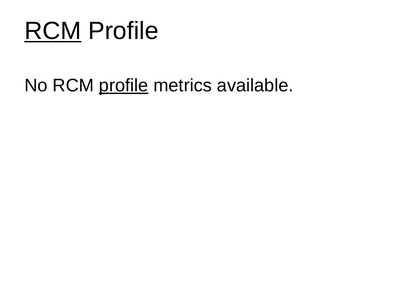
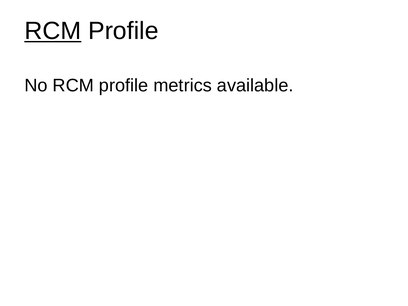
profile at (124, 86) underline: present -> none
